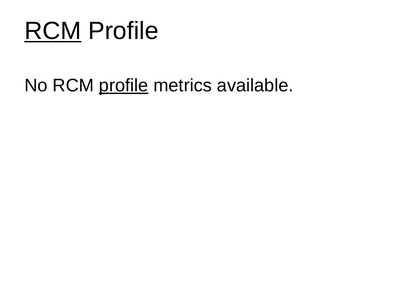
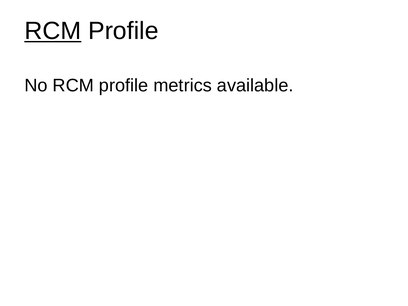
profile at (124, 86) underline: present -> none
